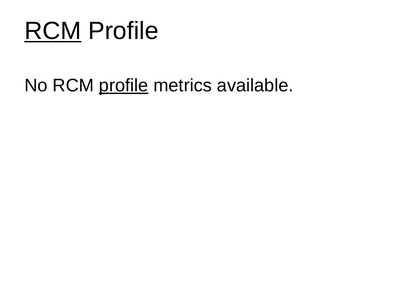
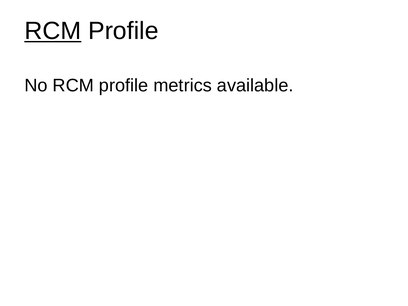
profile at (124, 86) underline: present -> none
